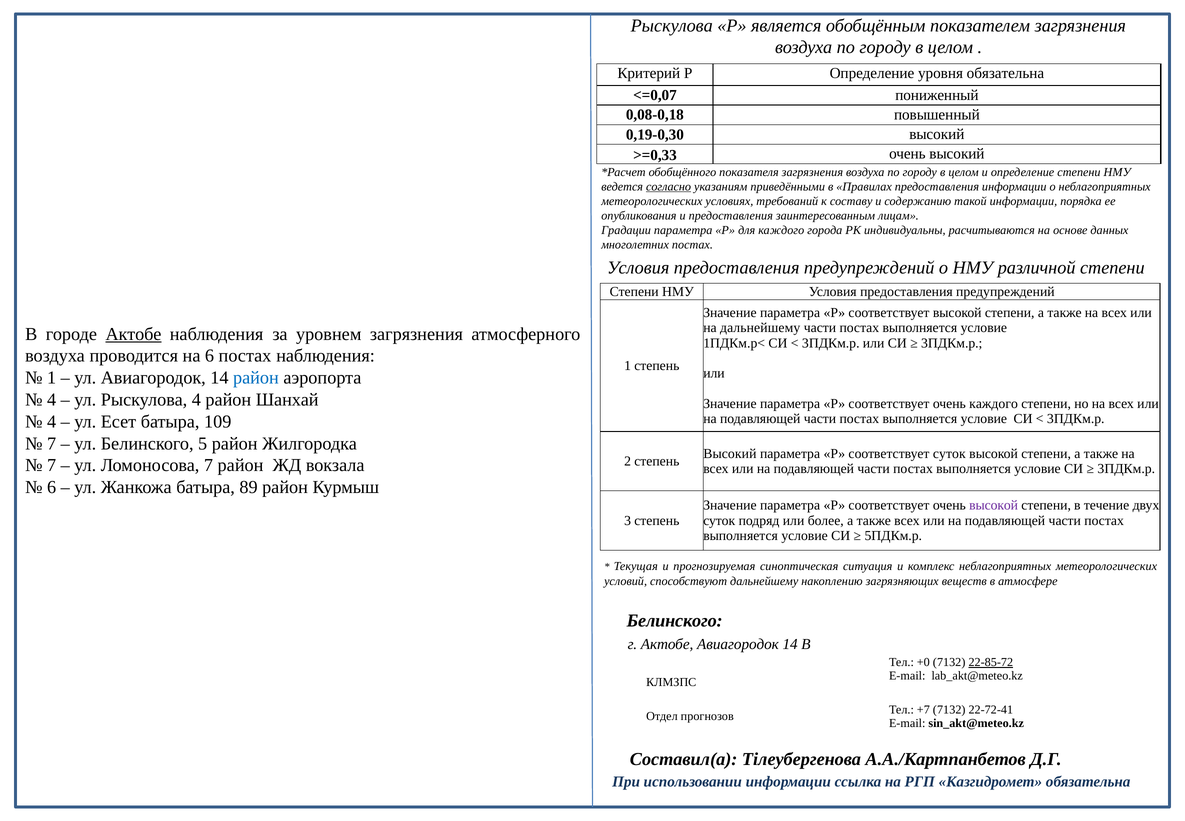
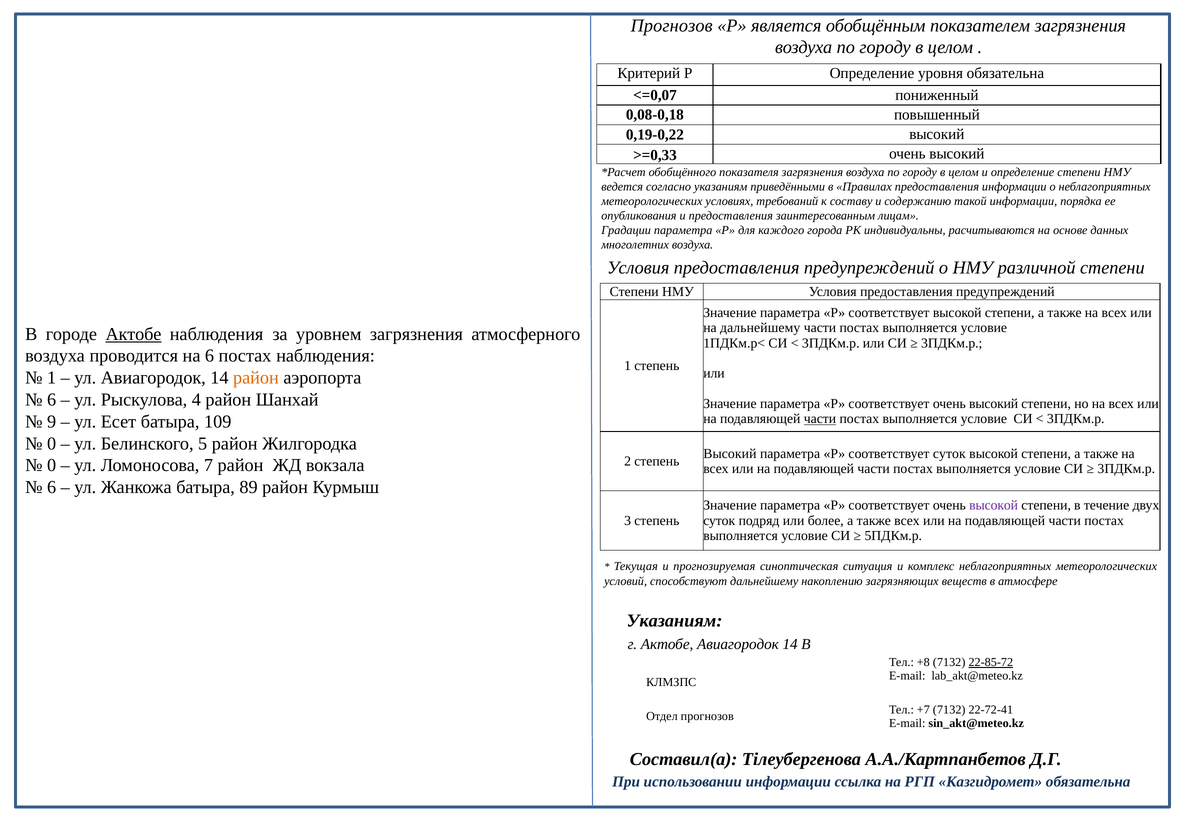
Рыскулова at (672, 26): Рыскулова -> Прогнозов
0,19-0,30: 0,19-0,30 -> 0,19-0,22
согласно underline: present -> none
многолетних постах: постах -> воздуха
район at (256, 378) colour: blue -> orange
4 at (52, 399): 4 -> 6
соответствует очень каждого: каждого -> высокий
части at (820, 419) underline: none -> present
4 at (52, 421): 4 -> 9
7 at (52, 443): 7 -> 0
7 at (52, 465): 7 -> 0
Белинского at (675, 620): Белинского -> Указаниям
+0: +0 -> +8
